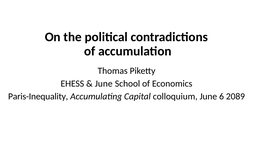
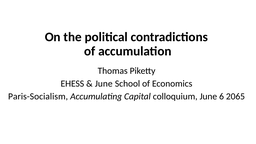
Paris-Inequality: Paris-Inequality -> Paris-Socialism
2089: 2089 -> 2065
